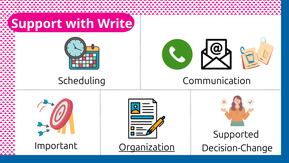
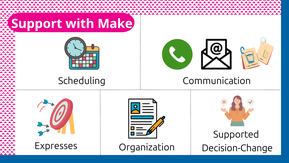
Write: Write -> Make
Important: Important -> Expresses
Organization underline: present -> none
